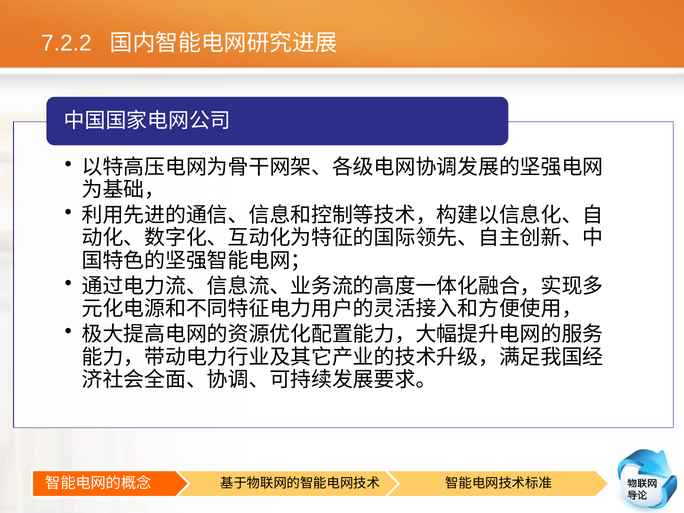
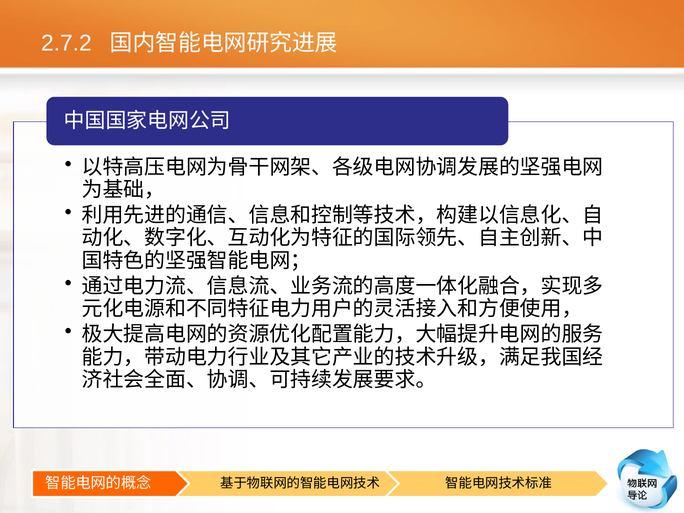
7.2.2: 7.2.2 -> 2.7.2
